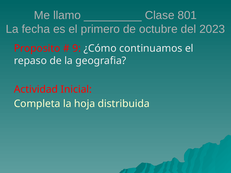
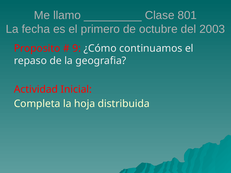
2023: 2023 -> 2003
